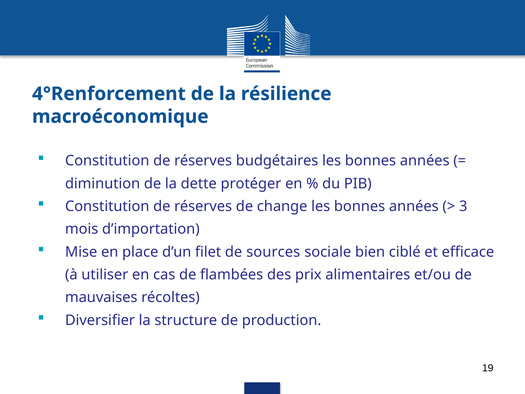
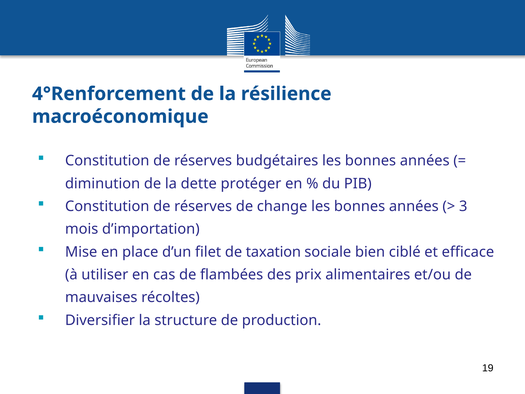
sources: sources -> taxation
